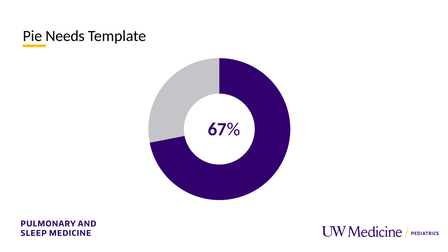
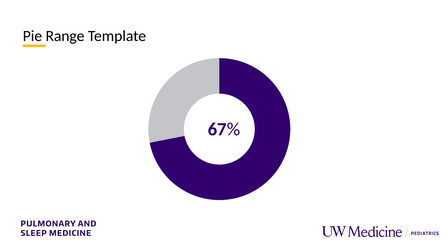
Needs: Needs -> Range
